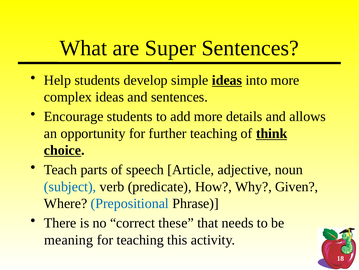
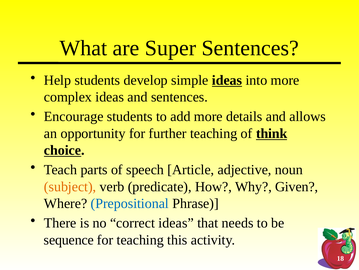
subject colour: blue -> orange
correct these: these -> ideas
meaning: meaning -> sequence
